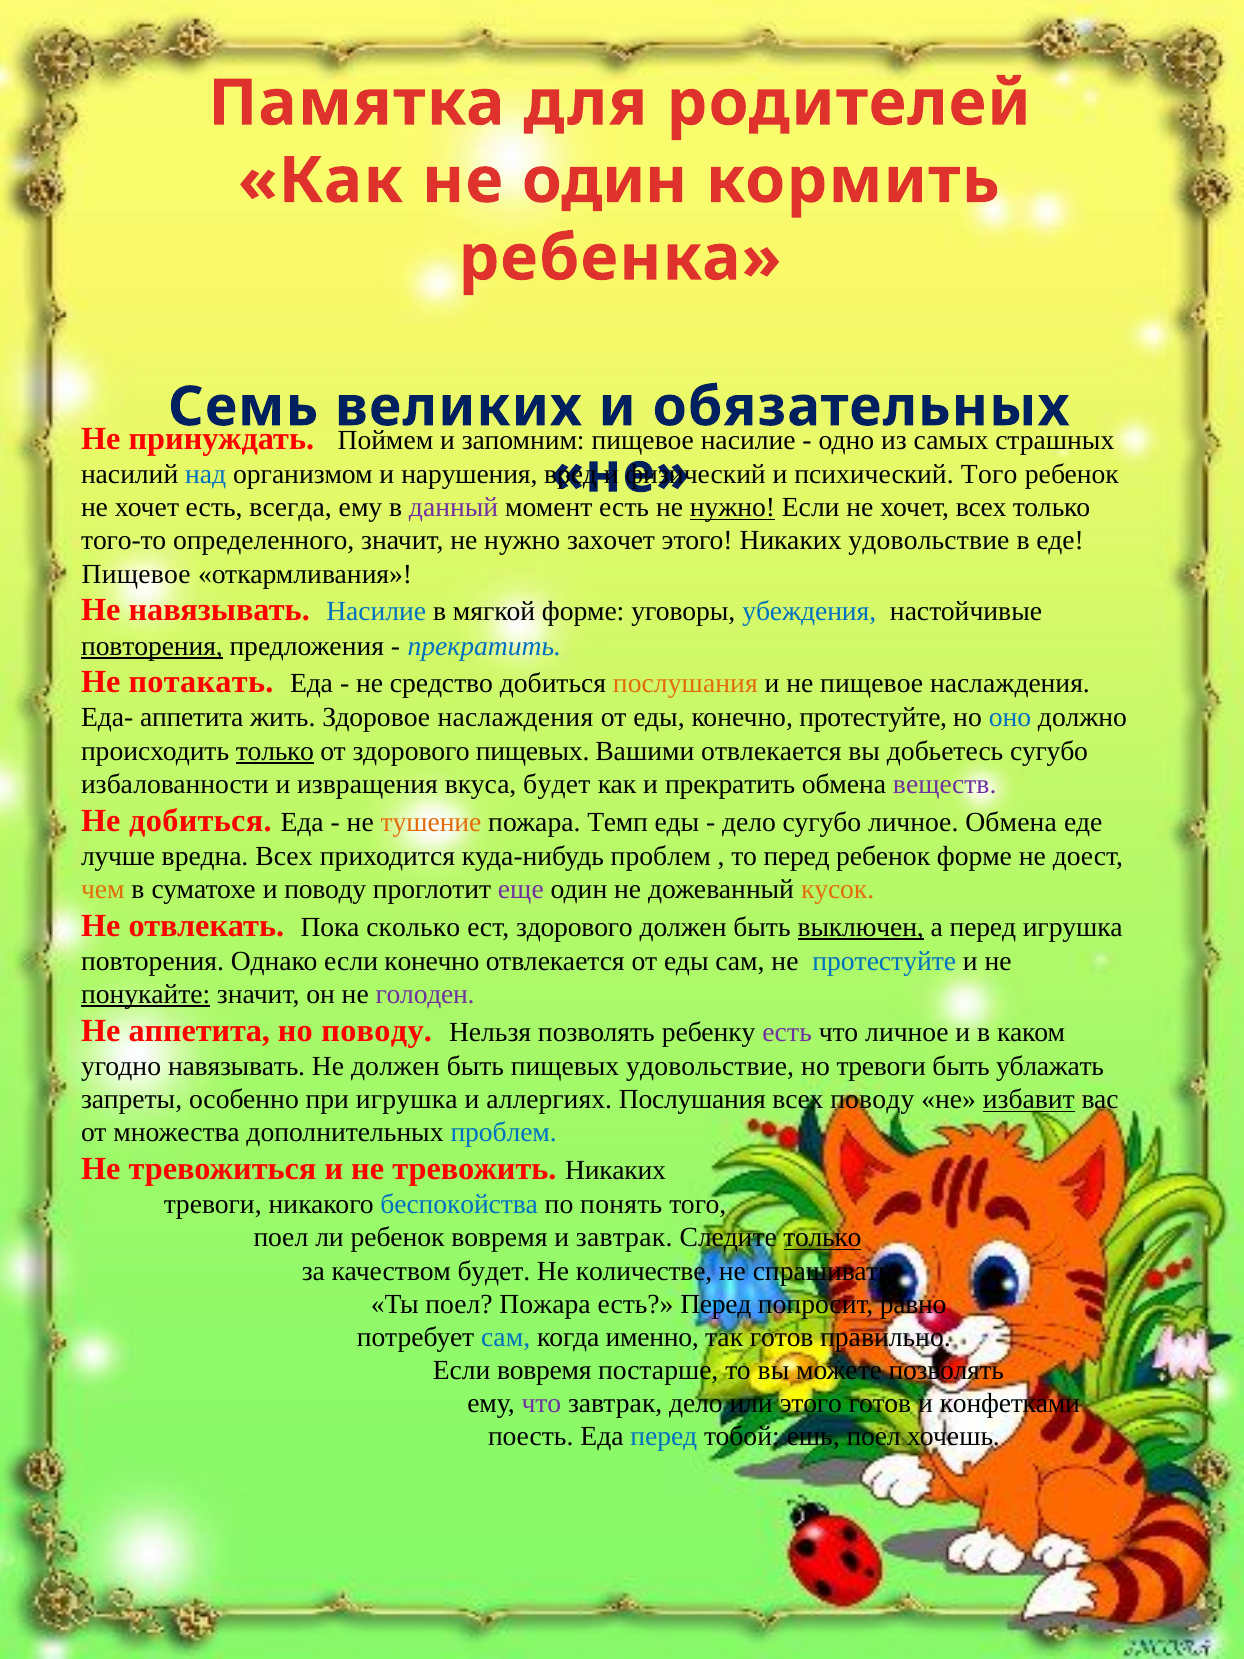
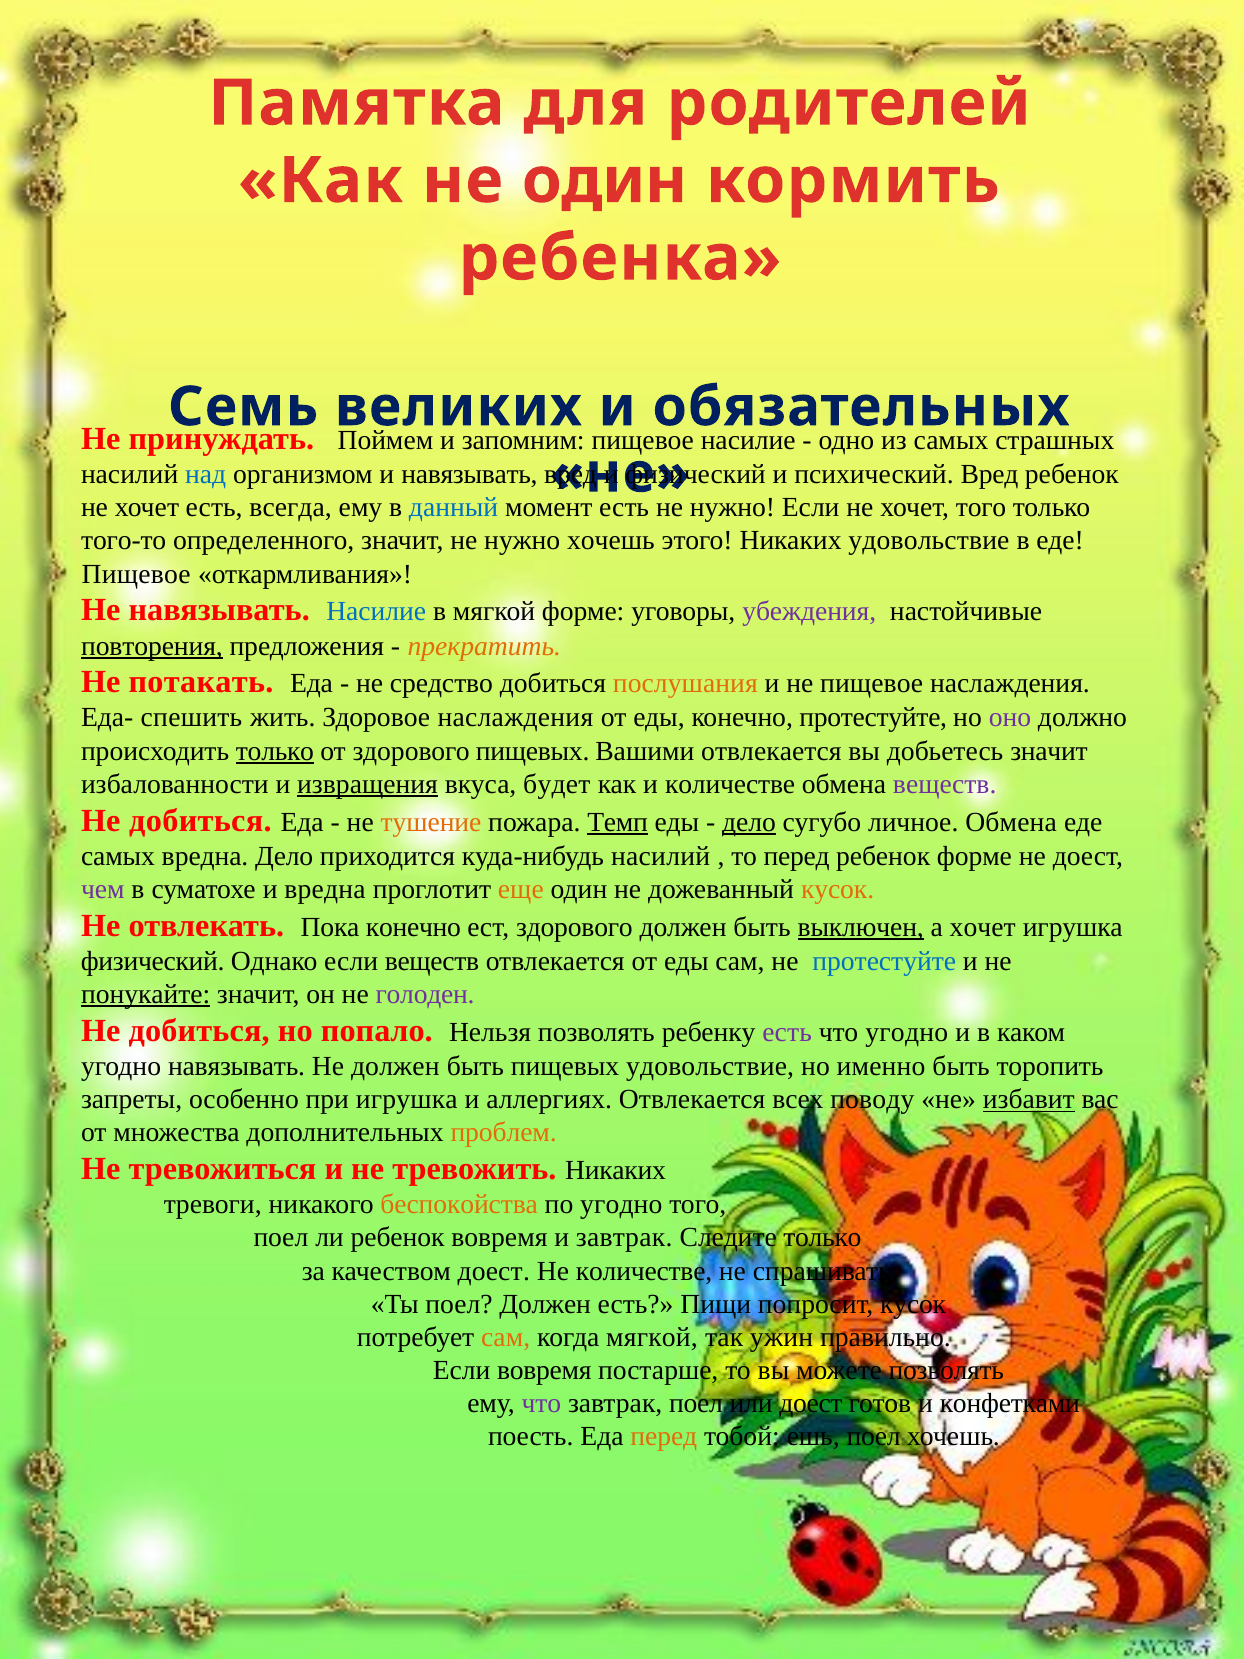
и нарушения: нарушения -> навязывать
психический Того: Того -> Вред
данный colour: purple -> blue
нужно at (733, 508) underline: present -> none
хочет всех: всех -> того
нужно захочет: захочет -> хочешь
убеждения colour: blue -> purple
прекратить at (484, 646) colour: blue -> orange
Еда- аппетита: аппетита -> спешить
оно colour: blue -> purple
добьетесь сугубо: сугубо -> значит
извращения underline: none -> present
и прекратить: прекратить -> количестве
Темп underline: none -> present
дело at (749, 822) underline: none -> present
лучше at (118, 856): лучше -> самых
вредна Всех: Всех -> Дело
куда-нибудь проблем: проблем -> насилий
чем colour: orange -> purple
и поводу: поводу -> вредна
еще colour: purple -> orange
Пока сколько: сколько -> конечно
а перед: перед -> хочет
повторения at (153, 961): повторения -> физический
если конечно: конечно -> веществ
аппетита at (199, 1030): аппетита -> добиться
но поводу: поводу -> попало
что личное: личное -> угодно
но тревоги: тревоги -> именно
ублажать: ублажать -> торопить
аллергиях Послушания: Послушания -> Отвлекается
проблем at (504, 1132) colour: blue -> orange
беспокойства colour: blue -> orange
по понять: понять -> угодно
только at (822, 1237) underline: present -> none
качеством будет: будет -> доест
поел Пожара: Пожара -> Должен
есть Перед: Перед -> Пищи
попросит равно: равно -> кусок
сам at (506, 1337) colour: blue -> orange
когда именно: именно -> мягкой
так готов: готов -> ужин
завтрак дело: дело -> поел
или этого: этого -> доест
перед at (664, 1437) colour: blue -> orange
